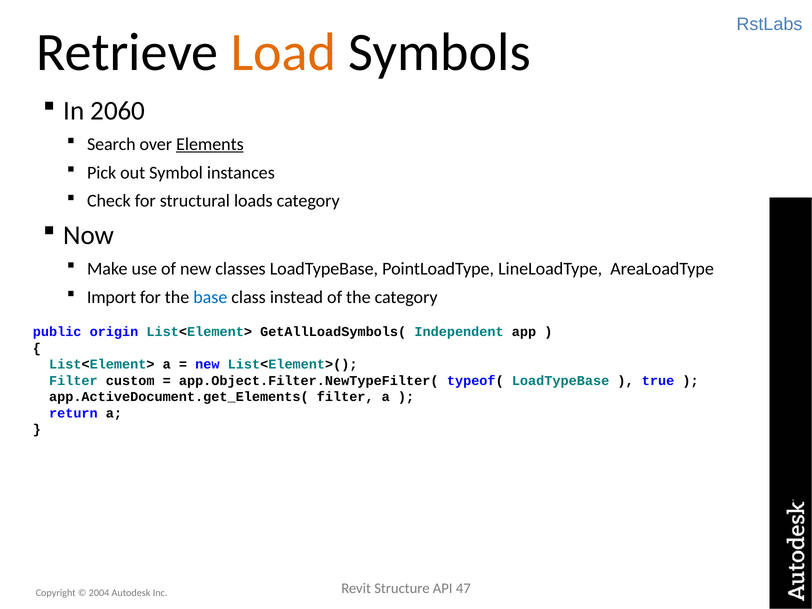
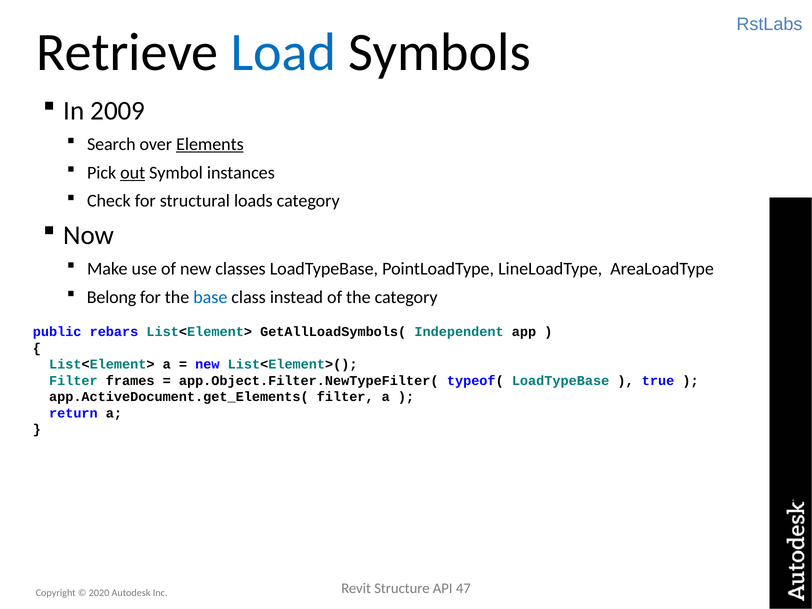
Load colour: orange -> blue
2060: 2060 -> 2009
out underline: none -> present
Import: Import -> Belong
origin: origin -> rebars
custom: custom -> frames
2004: 2004 -> 2020
